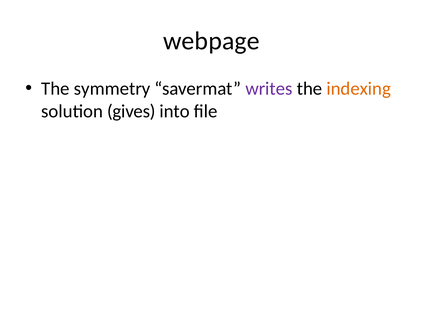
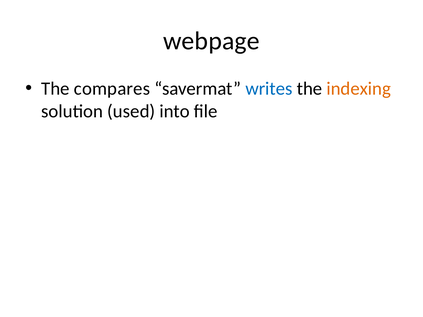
symmetry: symmetry -> compares
writes colour: purple -> blue
gives: gives -> used
